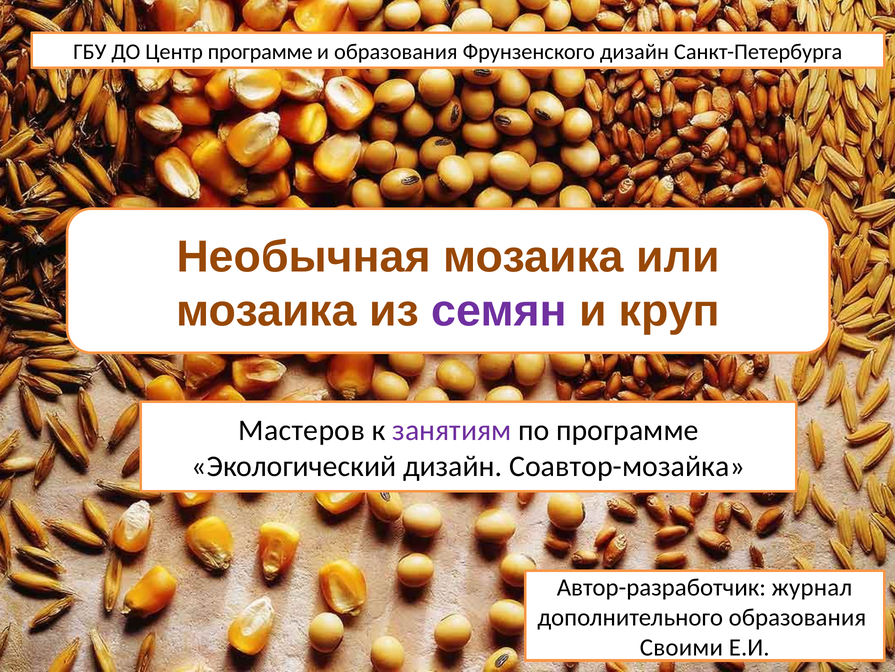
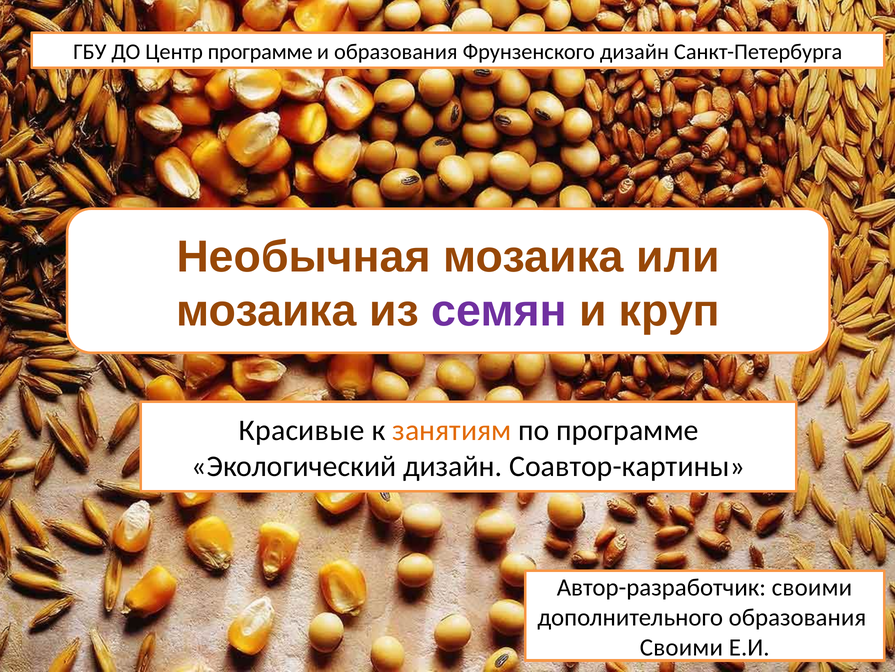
Мастеров: Мастеров -> Красивые
занятиям colour: purple -> orange
Соавтор-мозайка: Соавтор-мозайка -> Соавтор-картины
Автор-разработчик журнал: журнал -> своими
